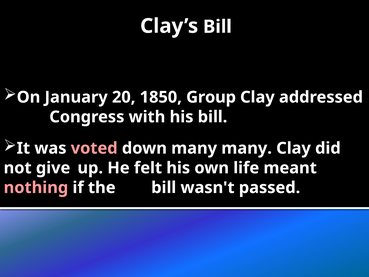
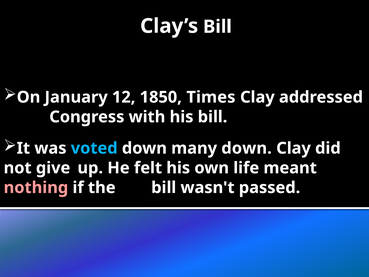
20: 20 -> 12
Group: Group -> Times
voted colour: pink -> light blue
many many: many -> down
